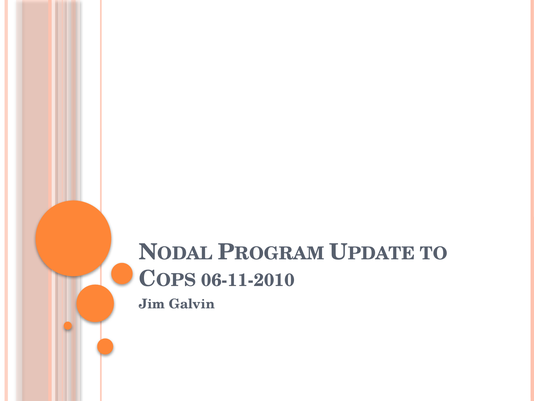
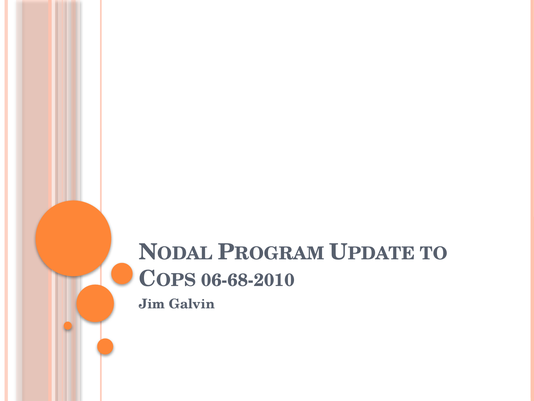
06-11-2010: 06-11-2010 -> 06-68-2010
